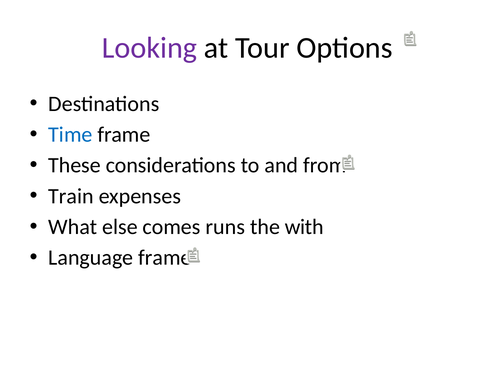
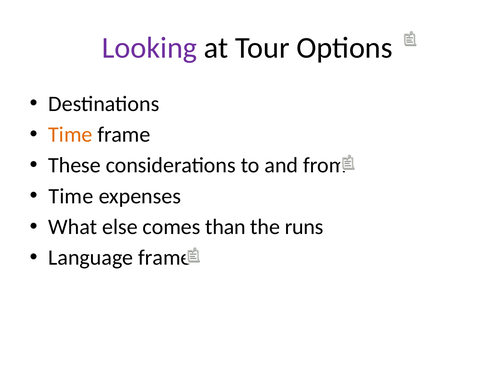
Time at (70, 135) colour: blue -> orange
Train at (71, 196): Train -> Time
runs: runs -> than
with: with -> runs
